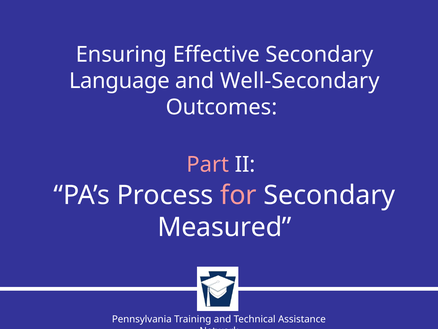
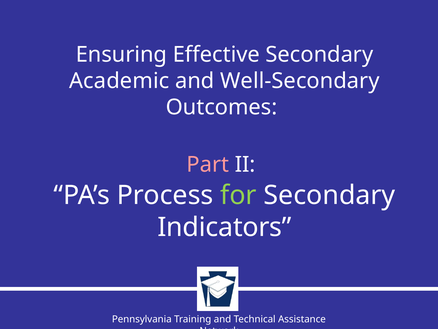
Language: Language -> Academic
for colour: pink -> light green
Measured: Measured -> Indicators
